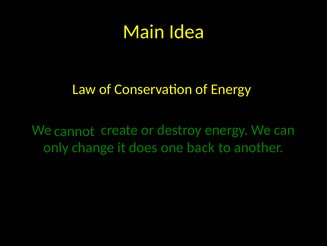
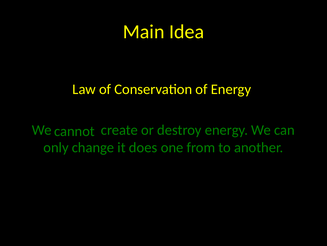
back: back -> from
